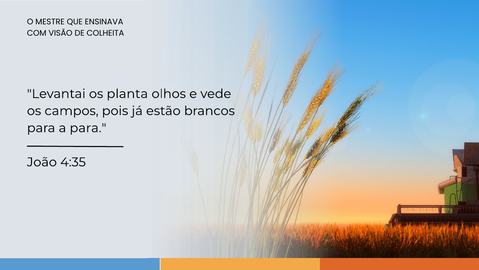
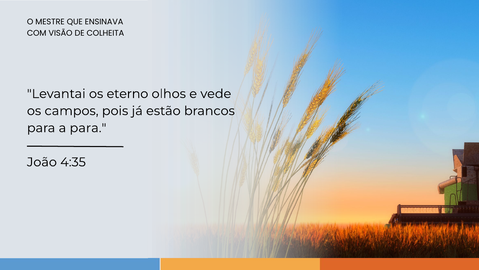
planta: planta -> eterno
